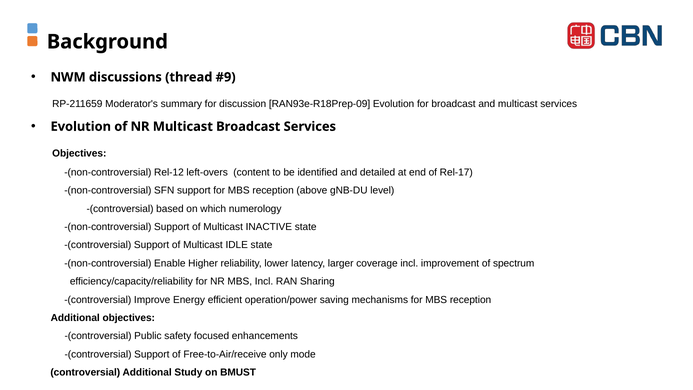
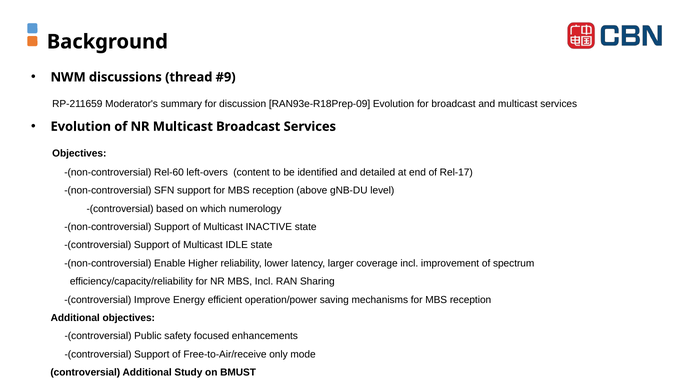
Rel-12: Rel-12 -> Rel-60
